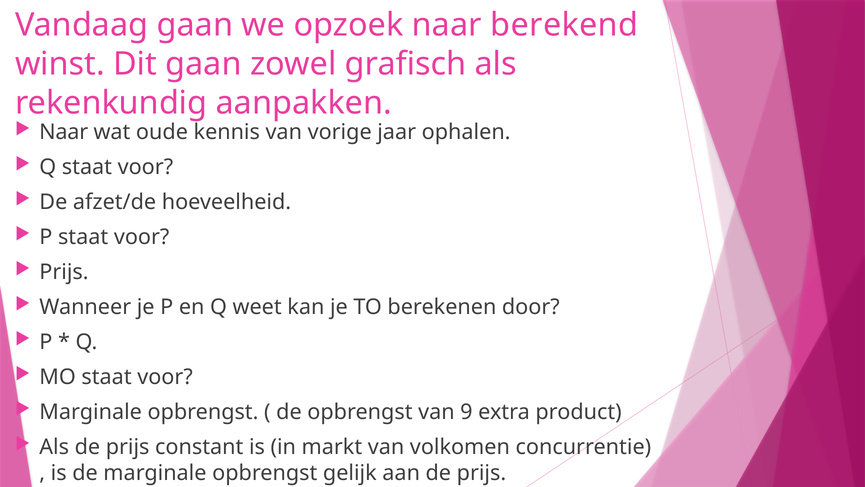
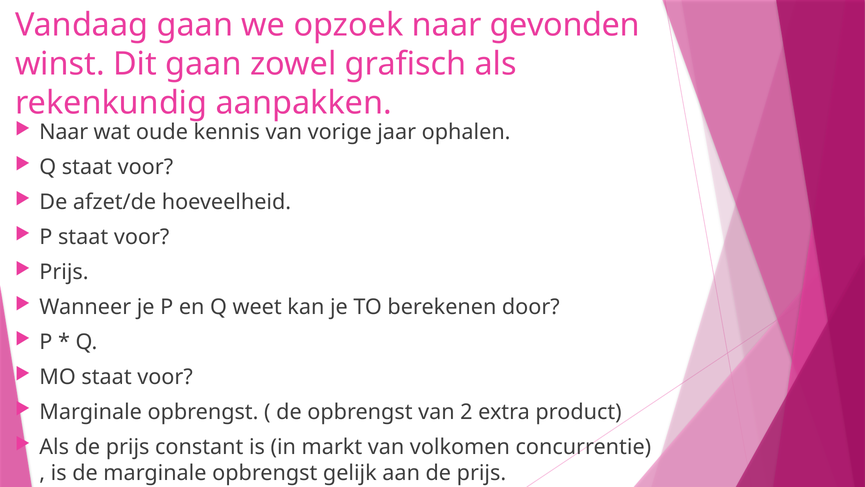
berekend: berekend -> gevonden
9: 9 -> 2
